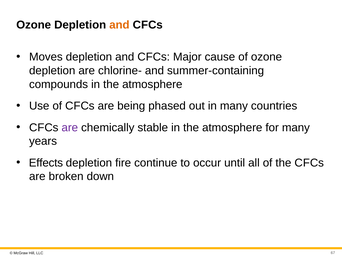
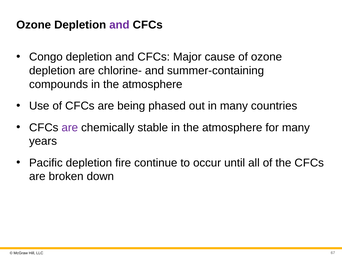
and at (119, 25) colour: orange -> purple
Moves: Moves -> Congo
Effects: Effects -> Pacific
